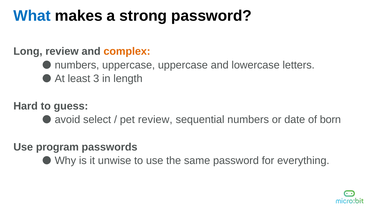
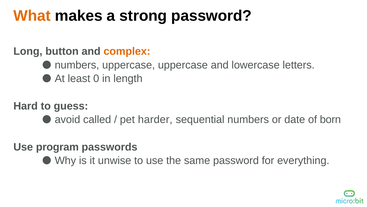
What colour: blue -> orange
Long review: review -> button
3: 3 -> 0
select: select -> called
pet review: review -> harder
